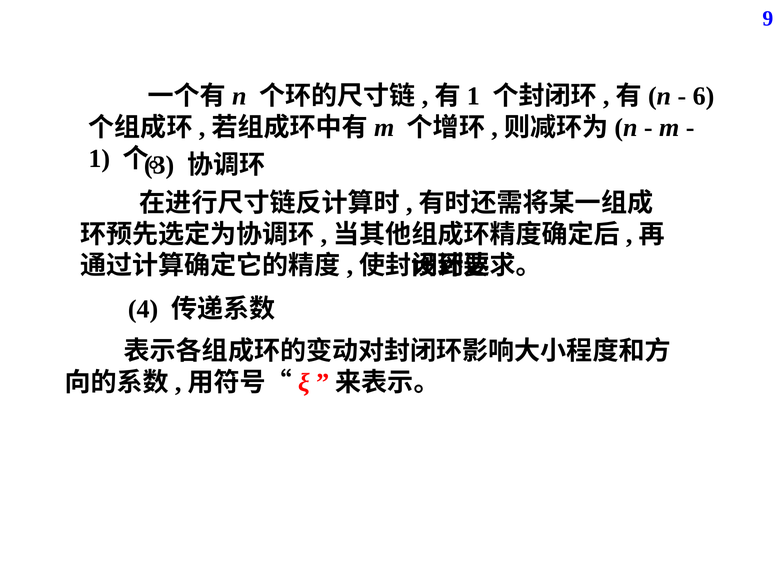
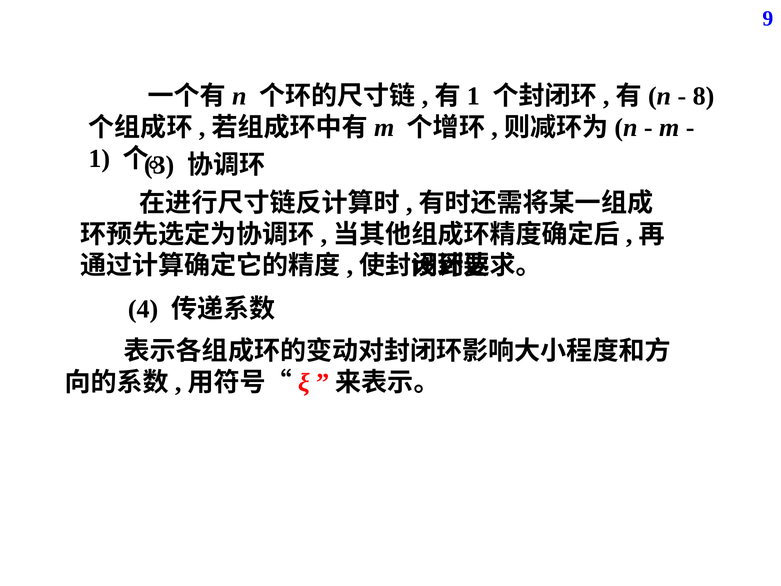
6: 6 -> 8
